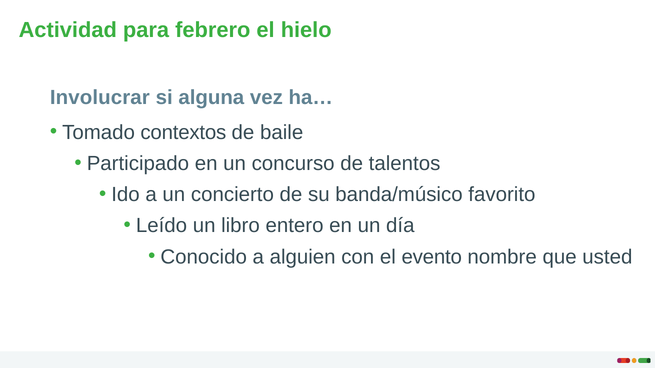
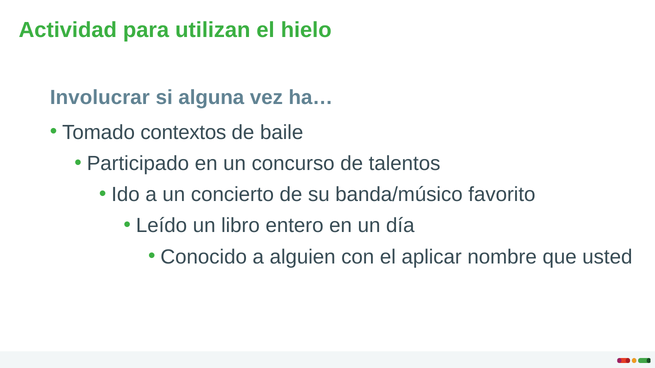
febrero: febrero -> utilizan
evento: evento -> aplicar
